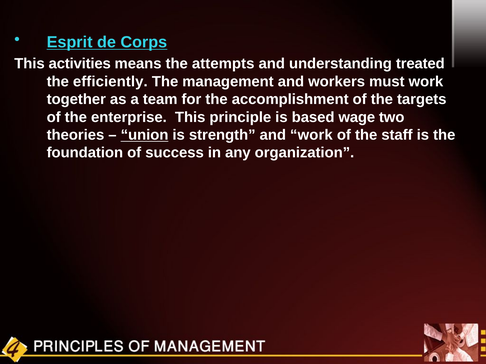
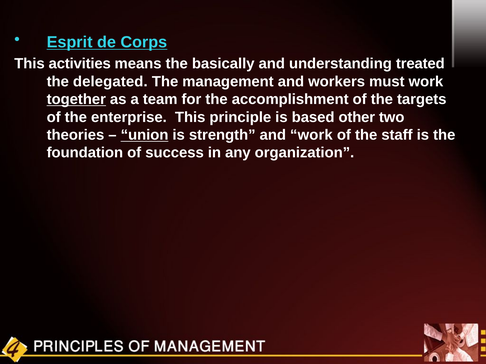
attempts: attempts -> basically
efficiently: efficiently -> delegated
together underline: none -> present
wage: wage -> other
